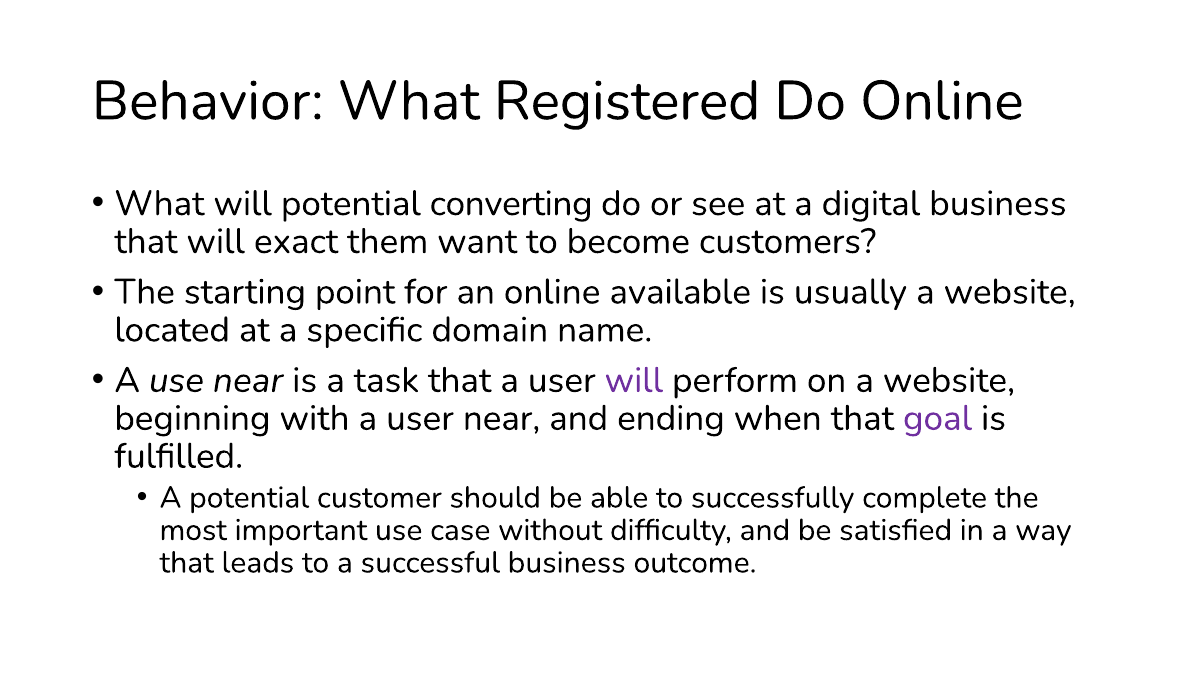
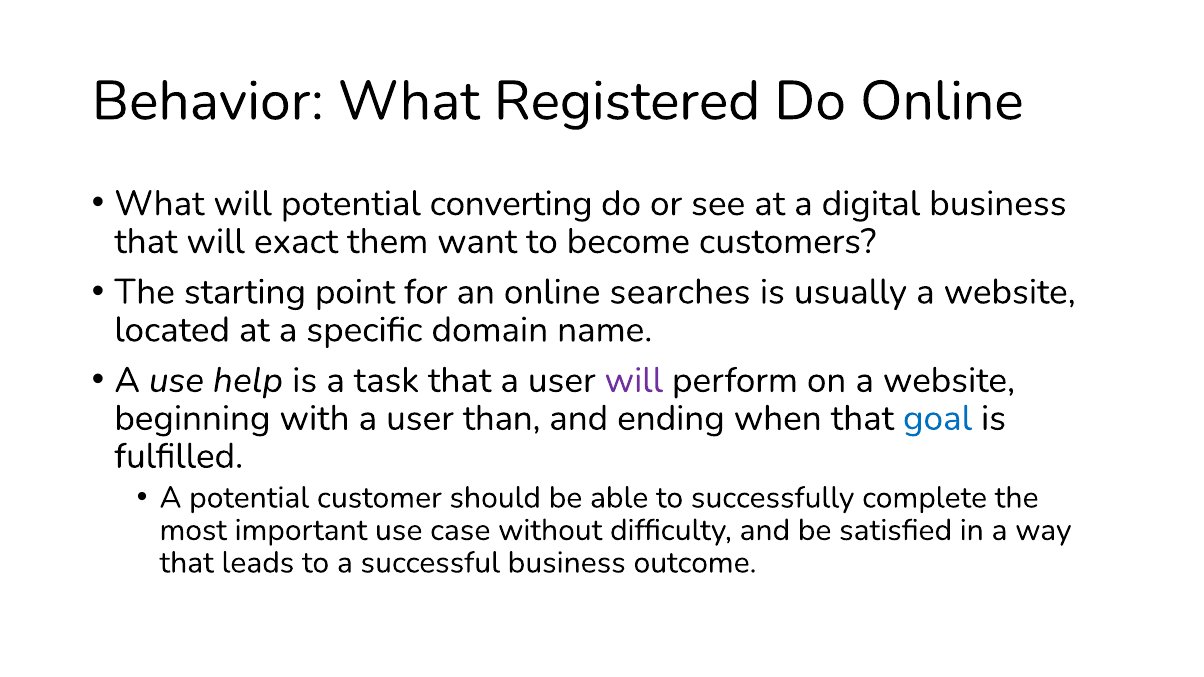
available: available -> searches
use near: near -> help
user near: near -> than
goal colour: purple -> blue
